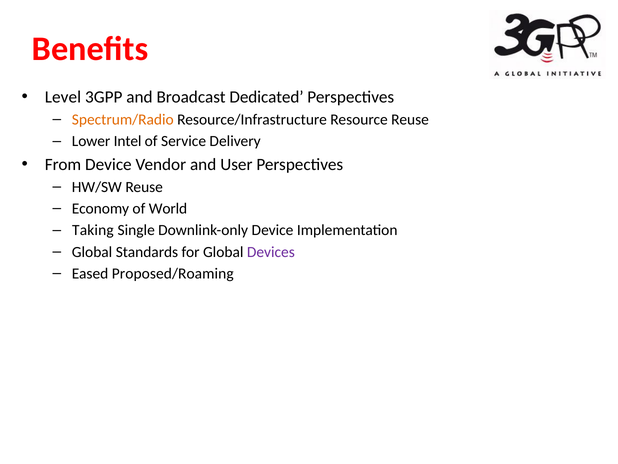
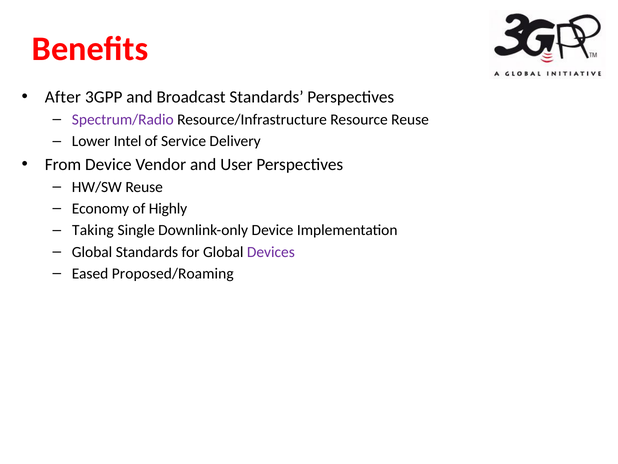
Level: Level -> After
Broadcast Dedicated: Dedicated -> Standards
Spectrum/Radio colour: orange -> purple
World: World -> Highly
